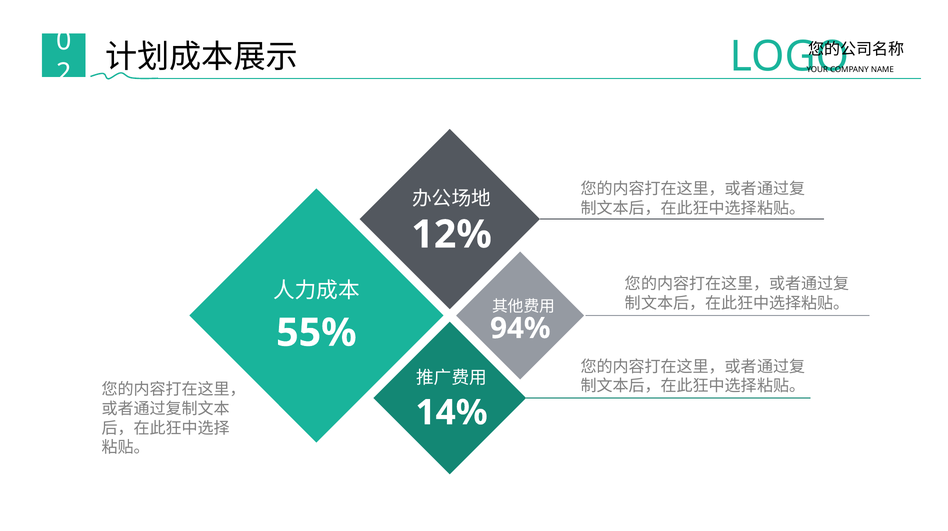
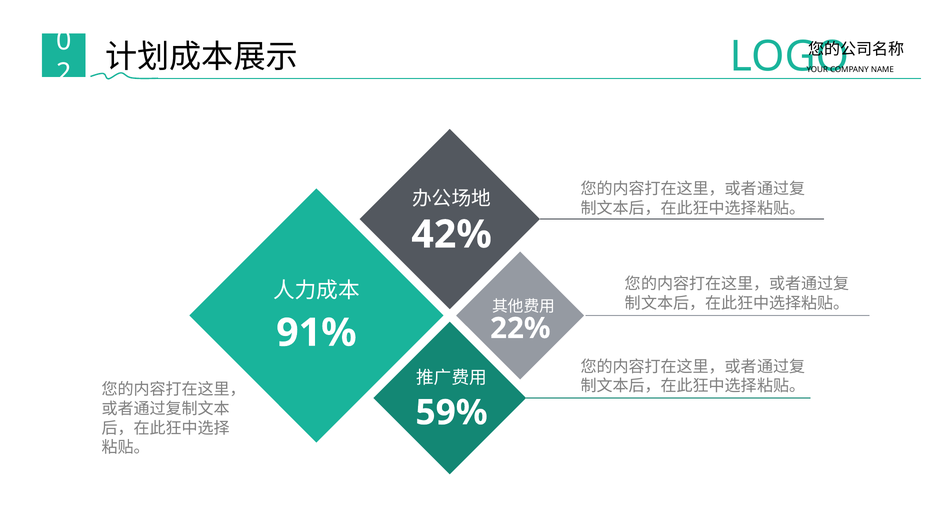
12%: 12% -> 42%
94%: 94% -> 22%
55%: 55% -> 91%
14%: 14% -> 59%
